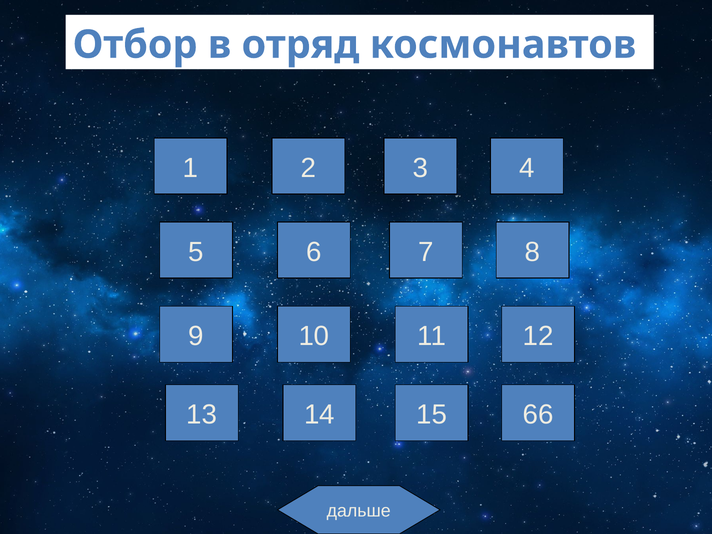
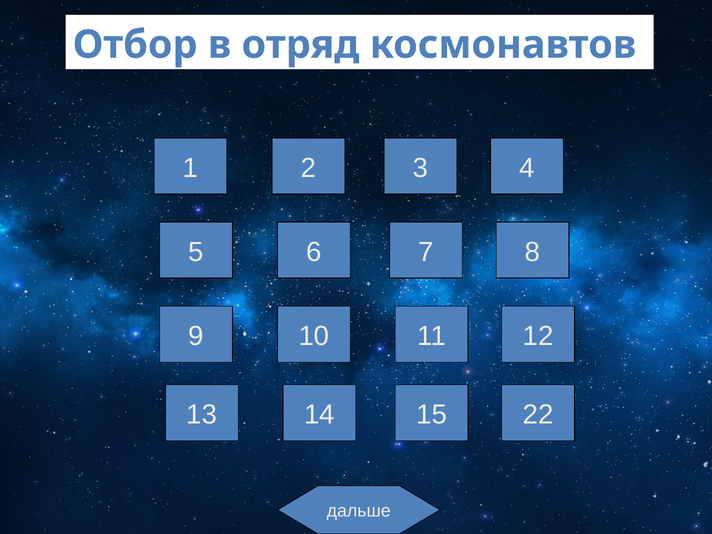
66: 66 -> 22
